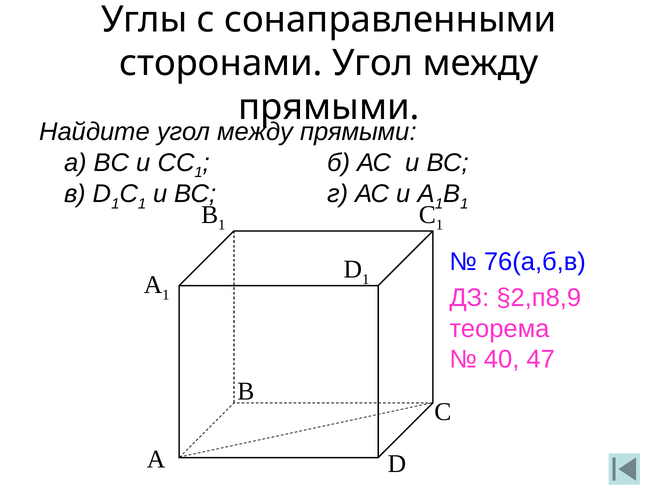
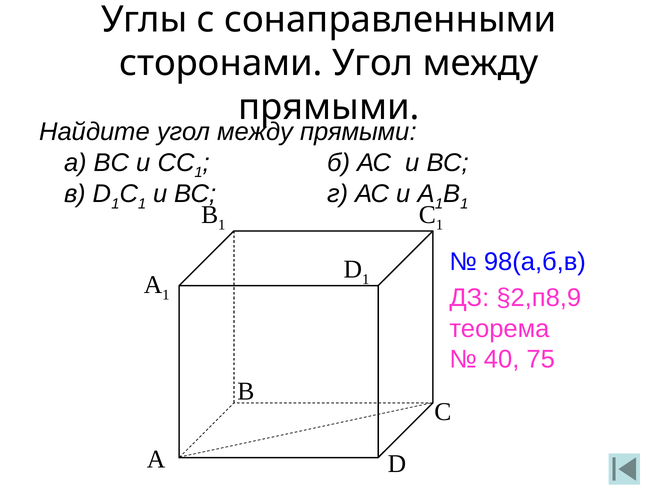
76(а,б,в: 76(а,б,в -> 98(а,б,в
47: 47 -> 75
